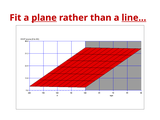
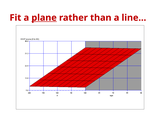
line… underline: present -> none
